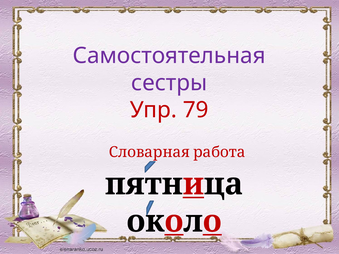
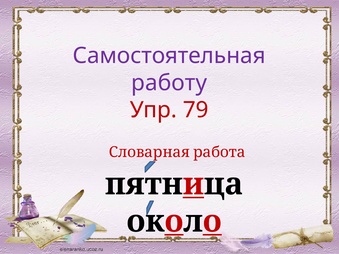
сестры: сестры -> работу
